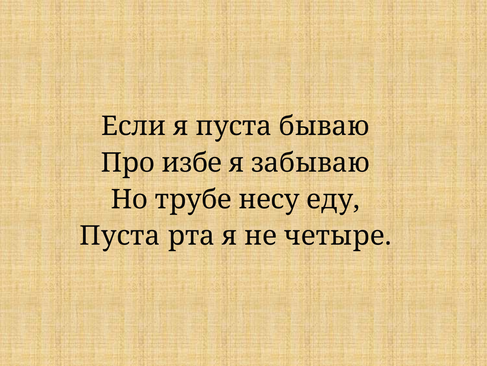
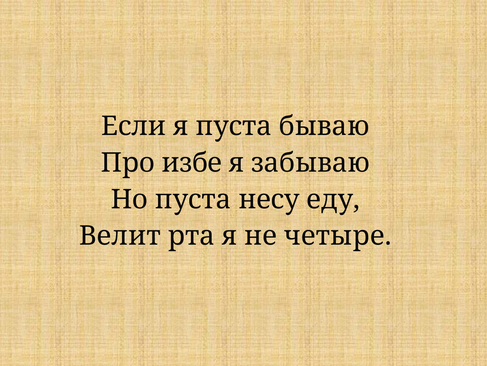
Но трубе: трубе -> пуста
Пуста at (120, 236): Пуста -> Велит
